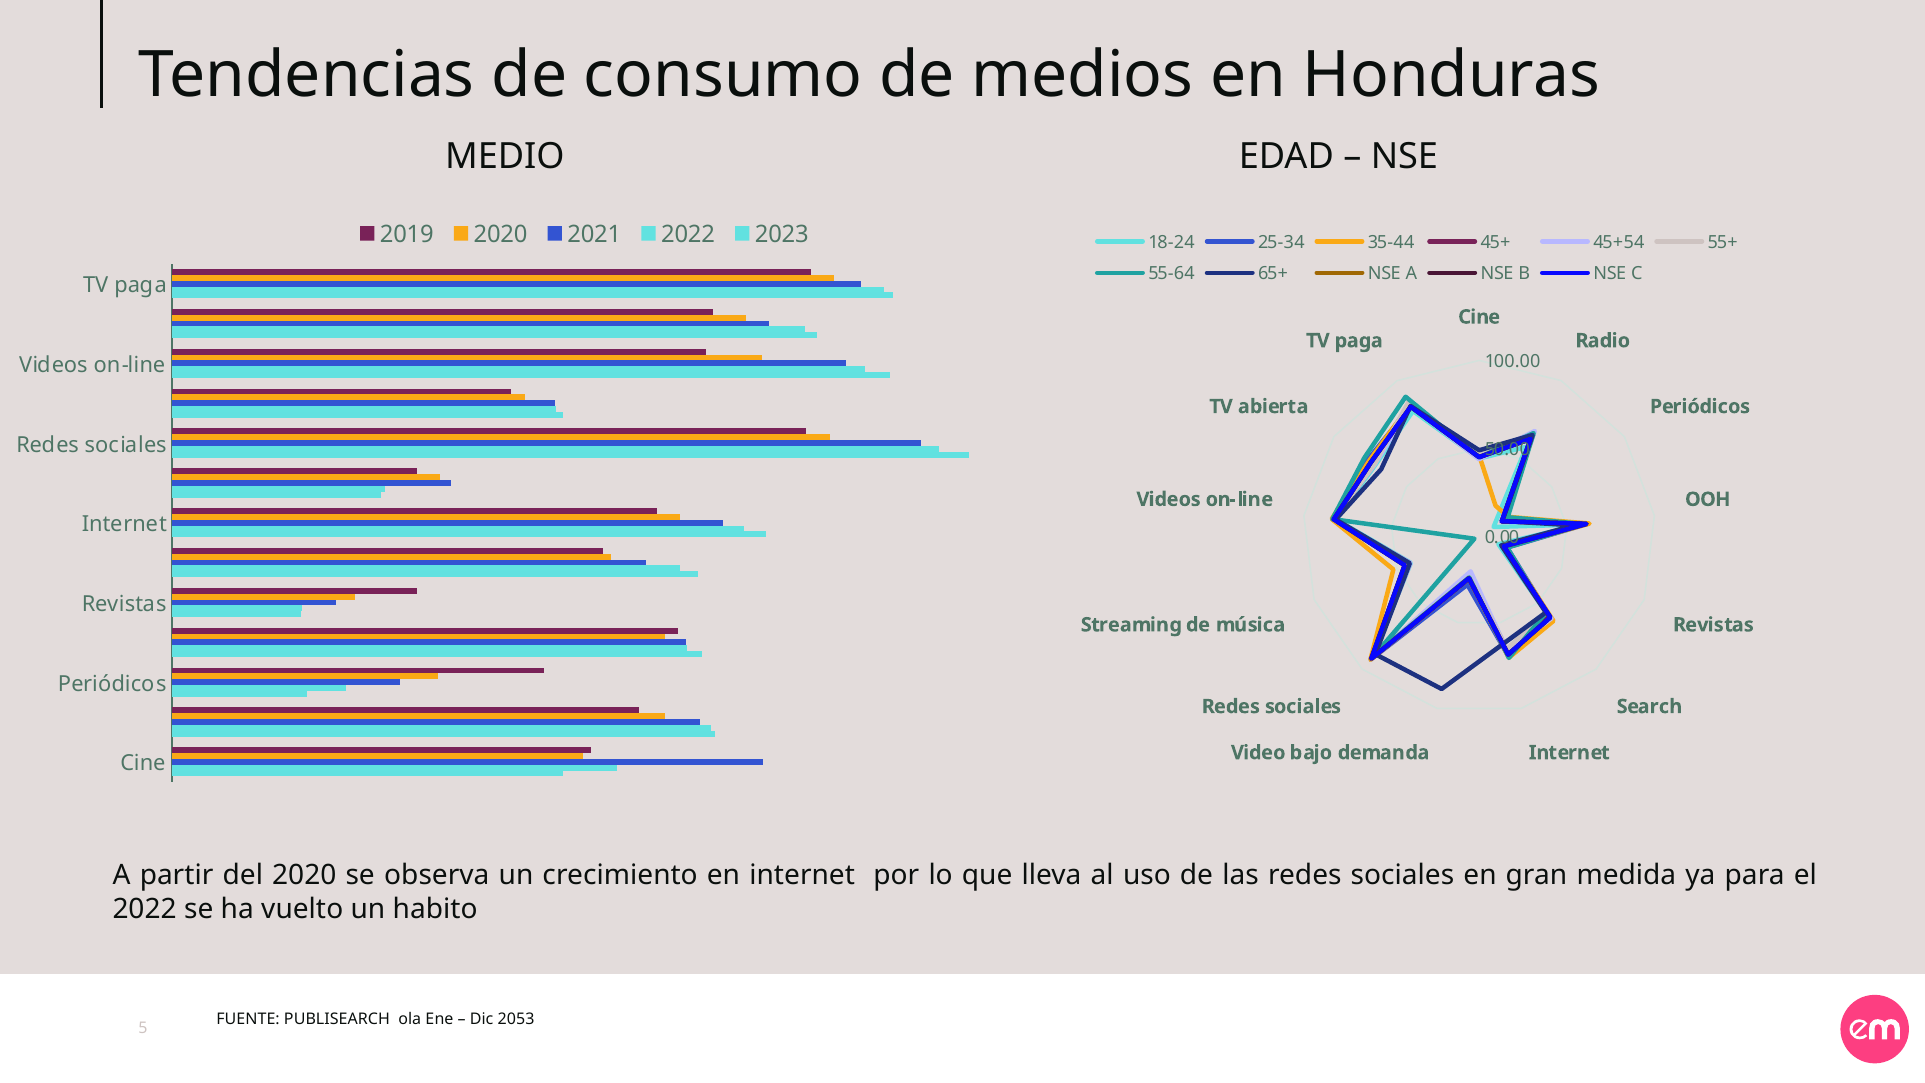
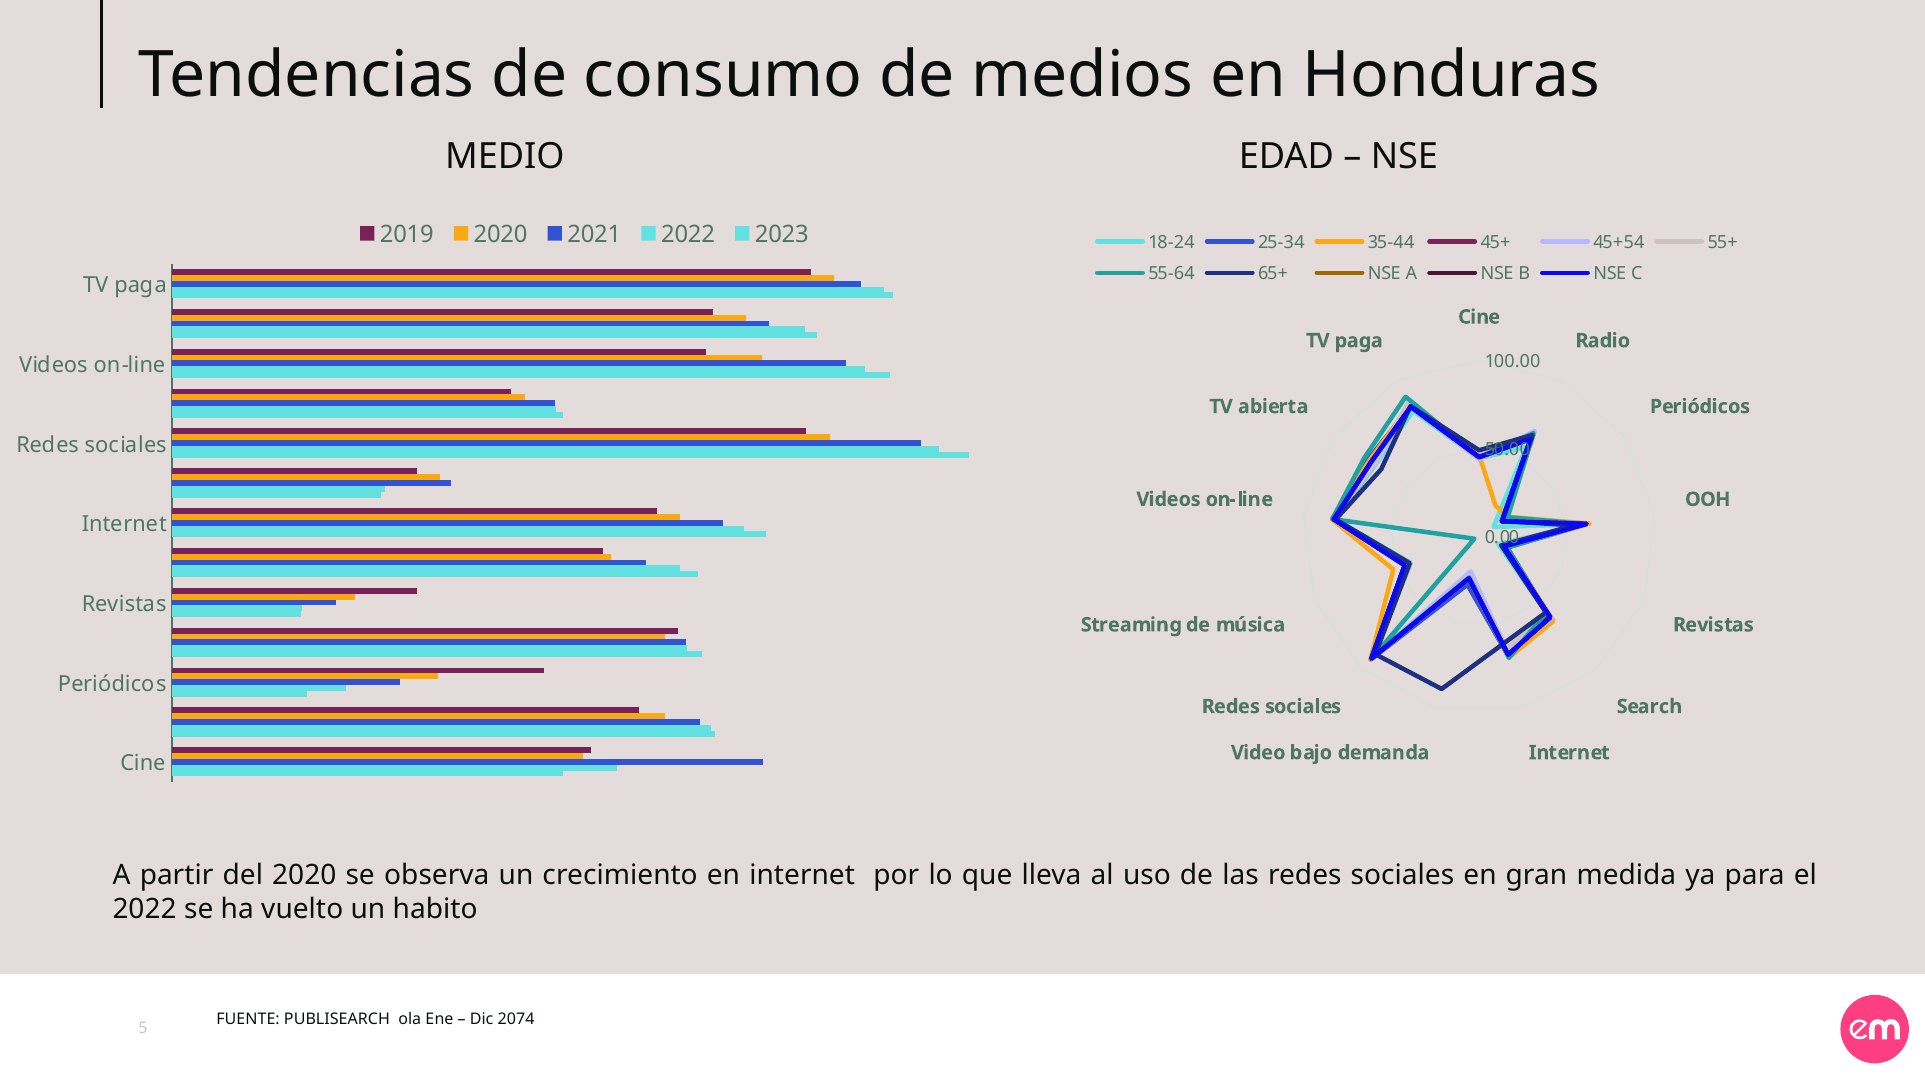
2053: 2053 -> 2074
